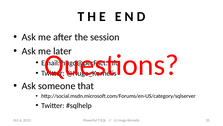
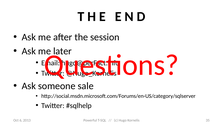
that: that -> sale
